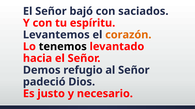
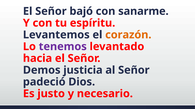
saciados: saciados -> sanarme
tenemos colour: black -> purple
refugio: refugio -> justicia
